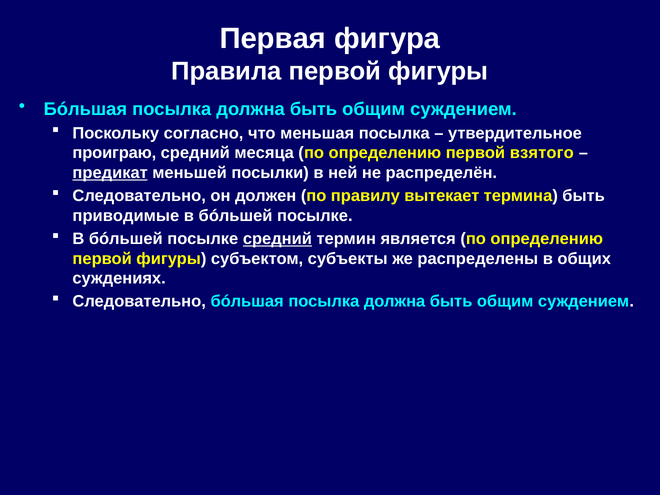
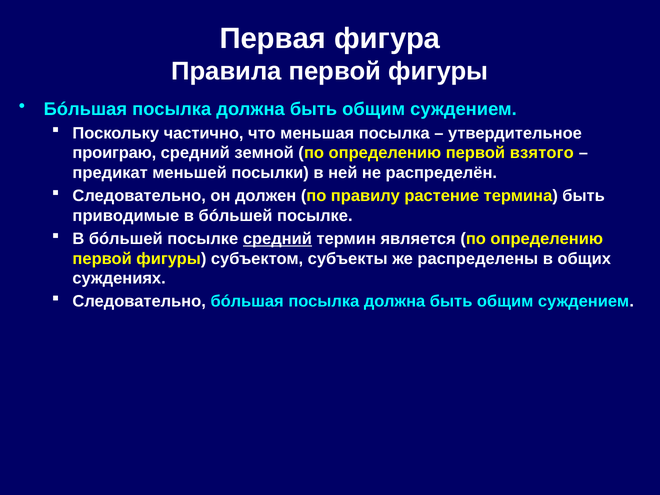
согласно: согласно -> частично
месяца: месяца -> земной
предикат underline: present -> none
вытекает: вытекает -> растение
